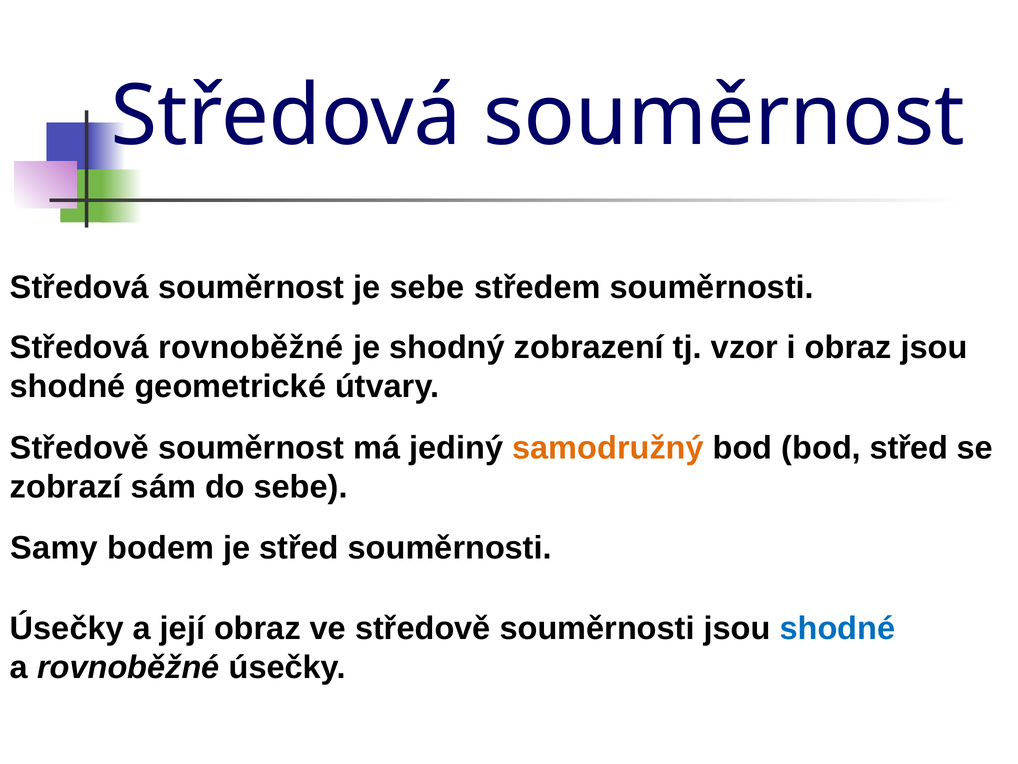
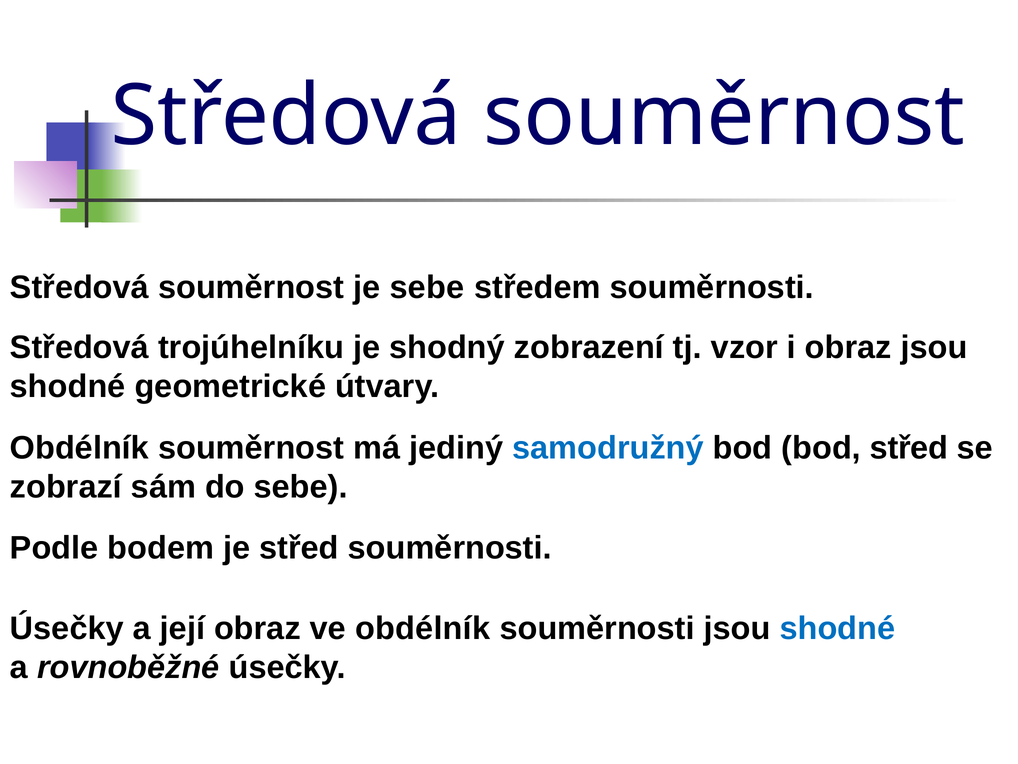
Středová rovnoběžné: rovnoběžné -> trojúhelníku
Středově at (79, 448): Středově -> Obdélník
samodružný colour: orange -> blue
Samy: Samy -> Podle
ve středově: středově -> obdélník
